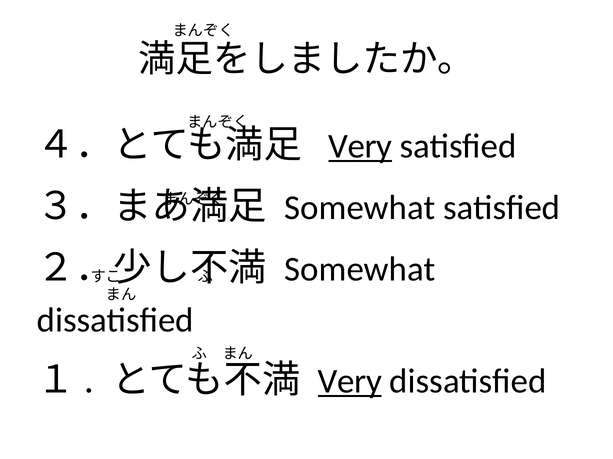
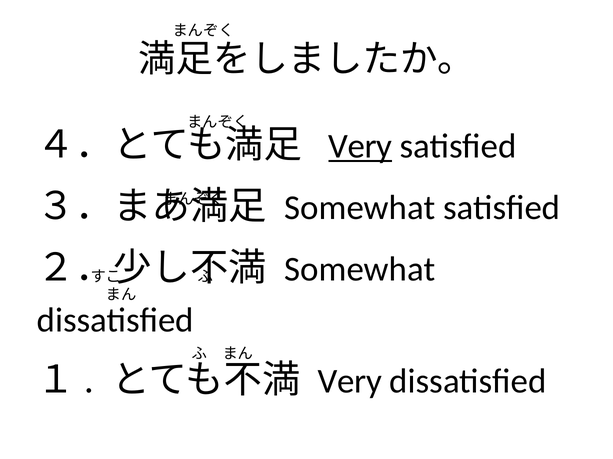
Very at (350, 382) underline: present -> none
